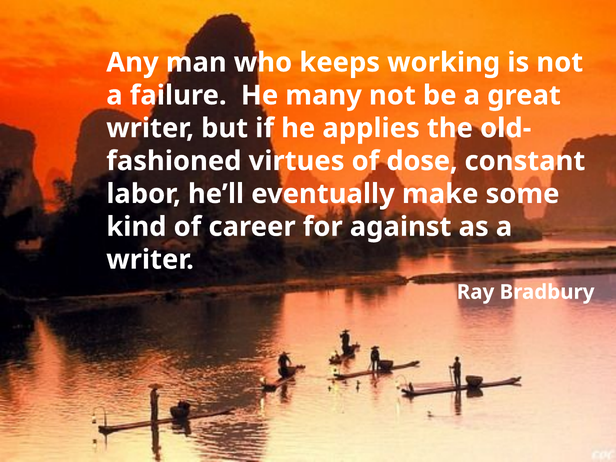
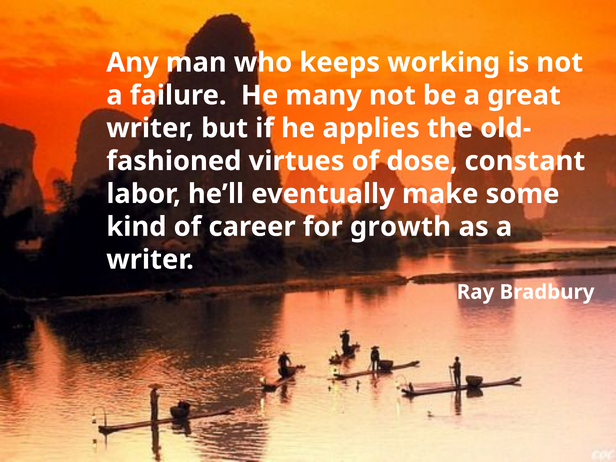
against: against -> growth
